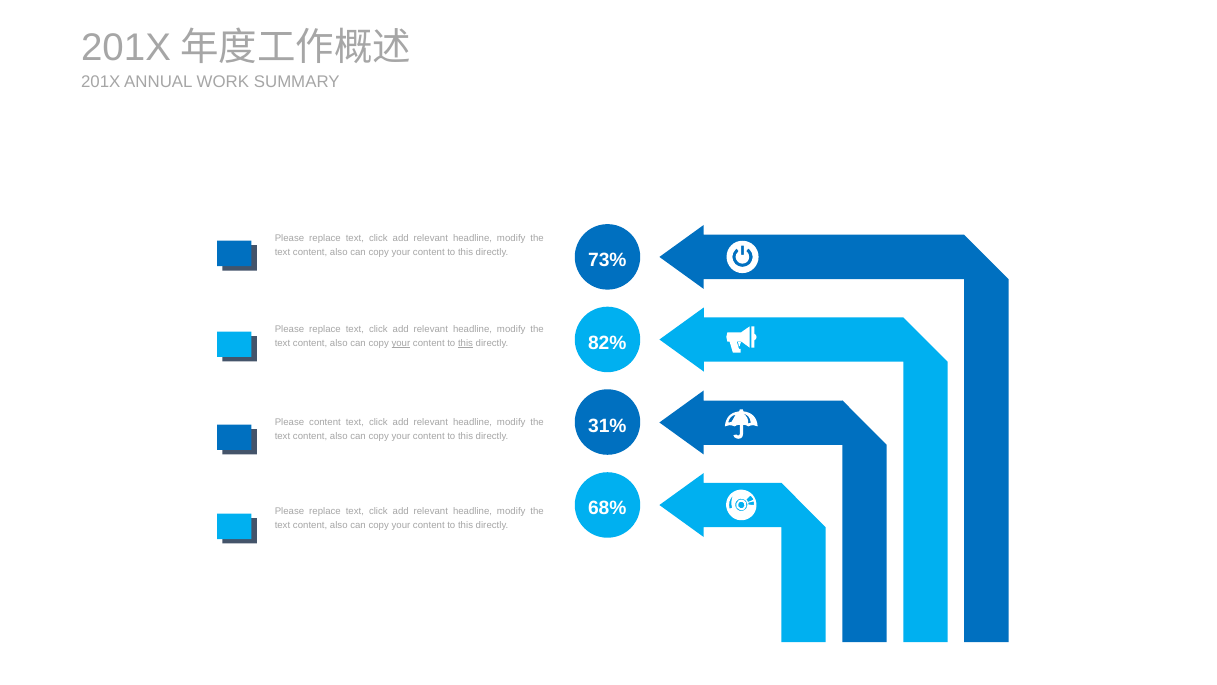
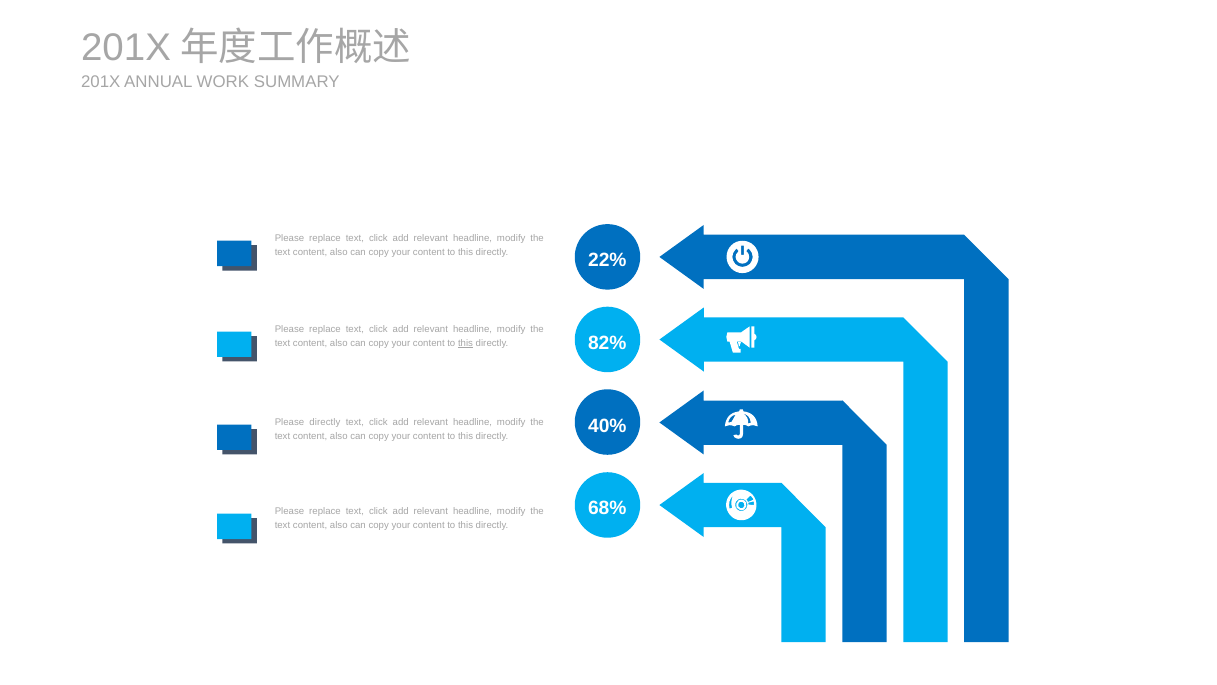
73%: 73% -> 22%
your at (401, 343) underline: present -> none
31%: 31% -> 40%
Please content: content -> directly
